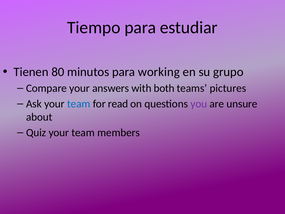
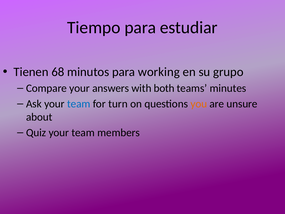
80: 80 -> 68
pictures: pictures -> minutes
read: read -> turn
you colour: purple -> orange
